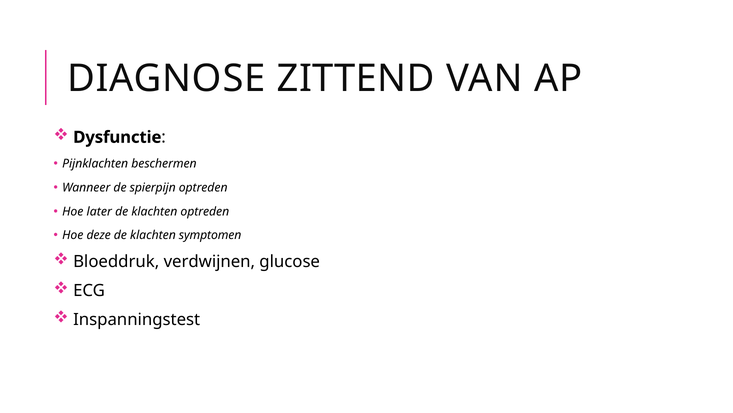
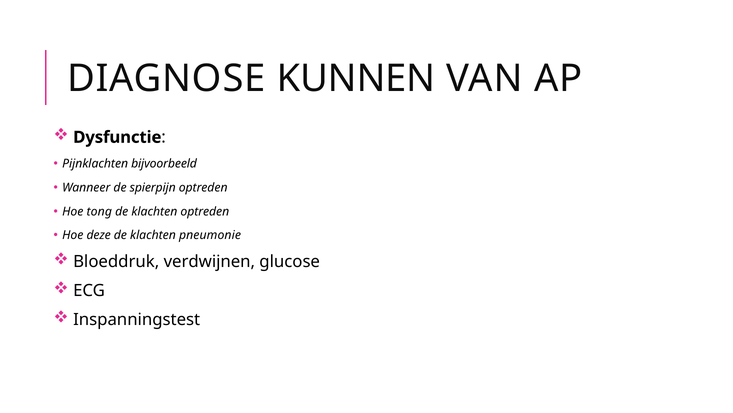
ZITTEND: ZITTEND -> KUNNEN
beschermen: beschermen -> bijvoorbeeld
later: later -> tong
symptomen: symptomen -> pneumonie
